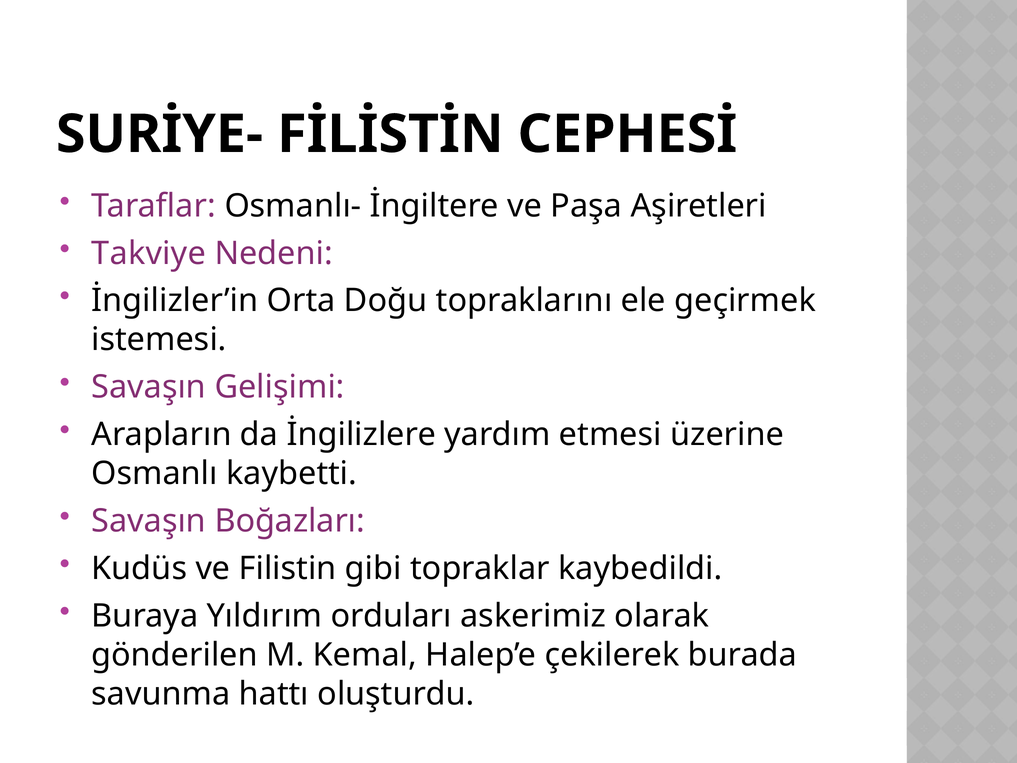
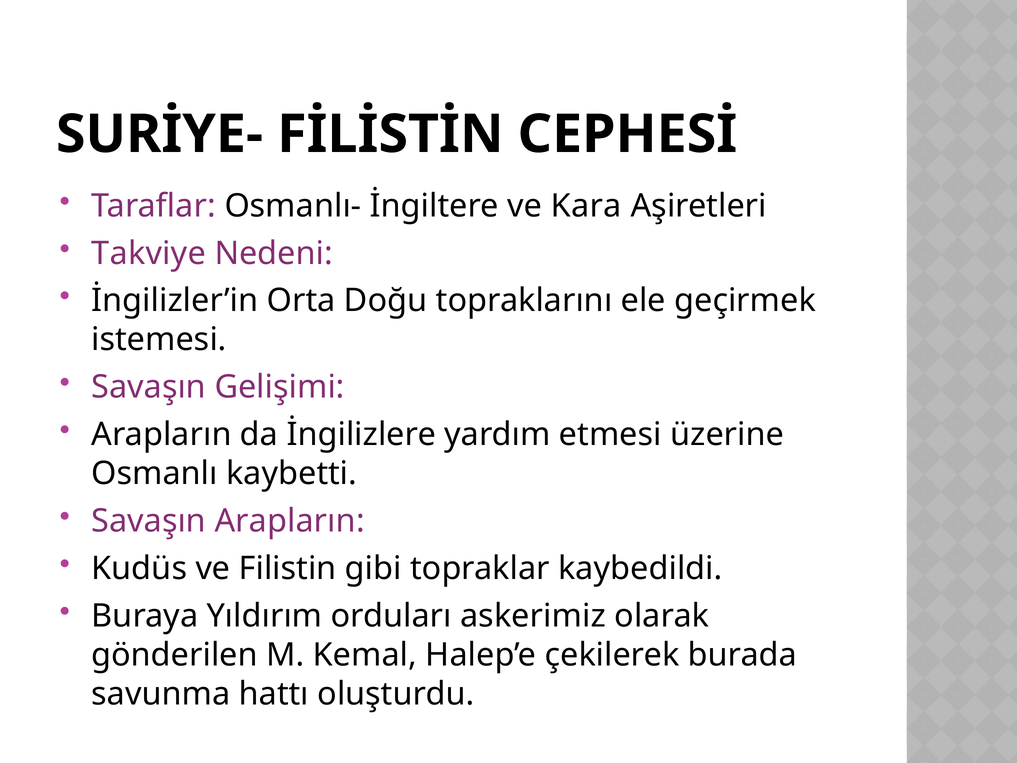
Paşa: Paşa -> Kara
Savaşın Boğazları: Boğazları -> Arapların
